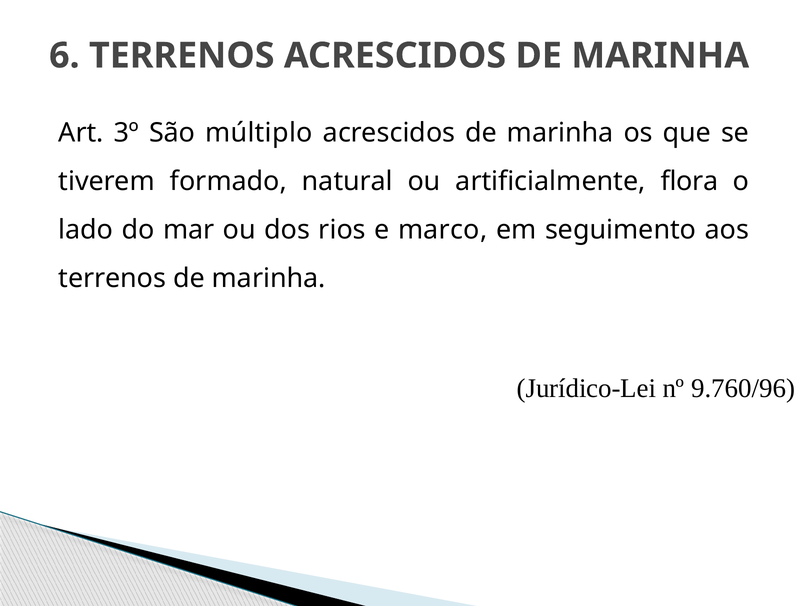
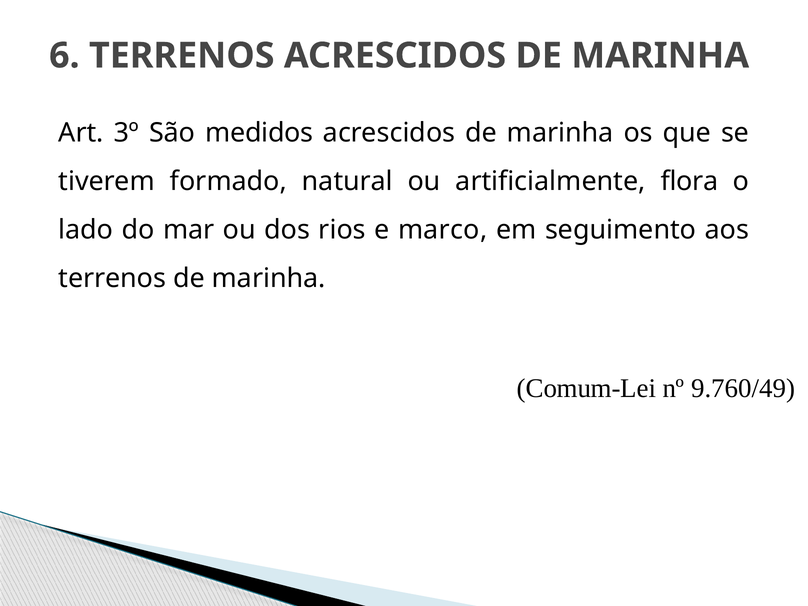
múltiplo: múltiplo -> medidos
Jurídico-Lei: Jurídico-Lei -> Comum-Lei
9.760/96: 9.760/96 -> 9.760/49
